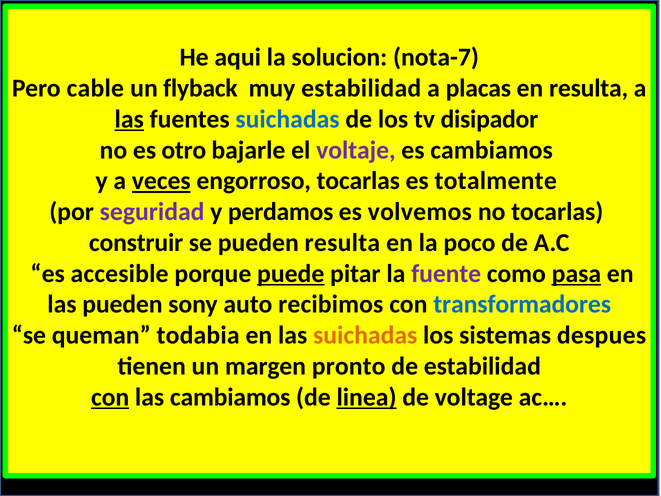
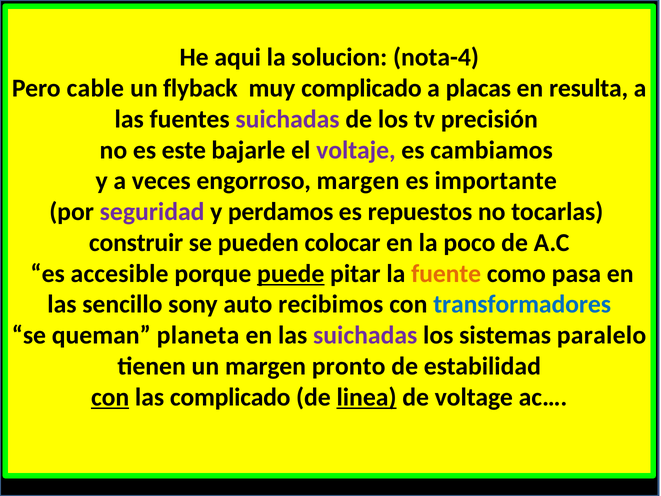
nota-7: nota-7 -> nota-4
muy estabilidad: estabilidad -> complicado
las at (129, 119) underline: present -> none
suichadas at (288, 119) colour: blue -> purple
disipador: disipador -> precisión
otro: otro -> este
veces underline: present -> none
engorroso tocarlas: tocarlas -> margen
totalmente: totalmente -> importante
volvemos: volvemos -> repuestos
pueden resulta: resulta -> colocar
fuente colour: purple -> orange
pasa underline: present -> none
las pueden: pueden -> sencillo
todabia: todabia -> planeta
suichadas at (365, 335) colour: orange -> purple
despues: despues -> paralelo
las cambiamos: cambiamos -> complicado
